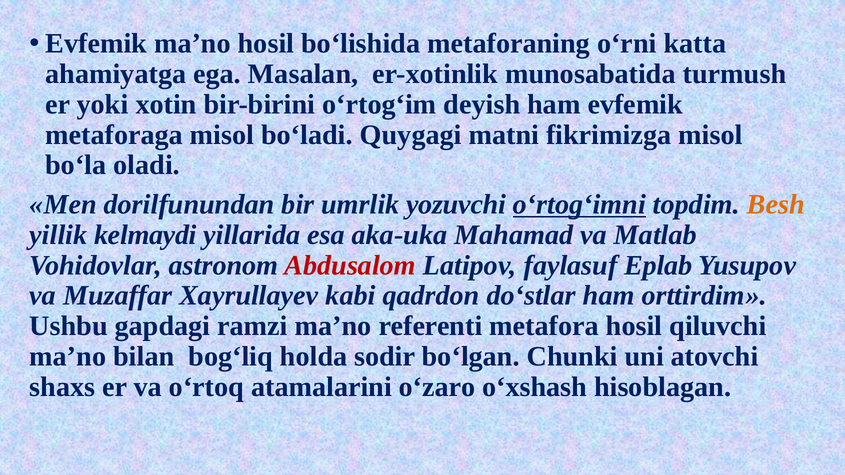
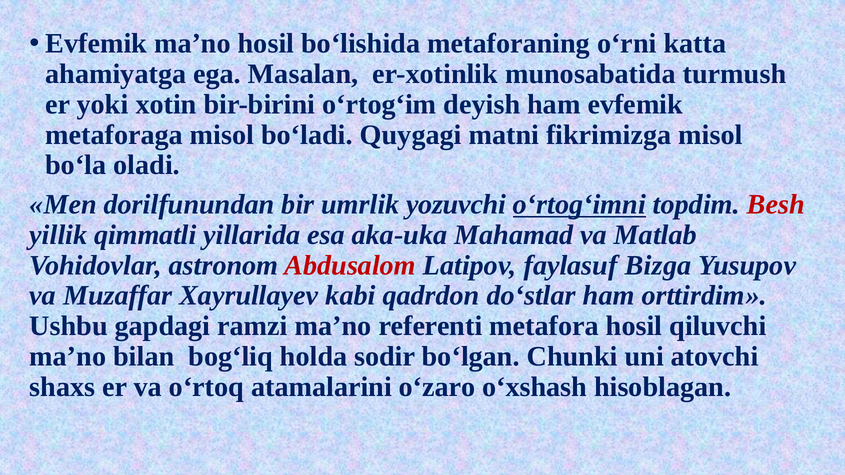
Besh colour: orange -> red
kelmaydi: kelmaydi -> qimmatli
Eplab: Eplab -> Bizga
